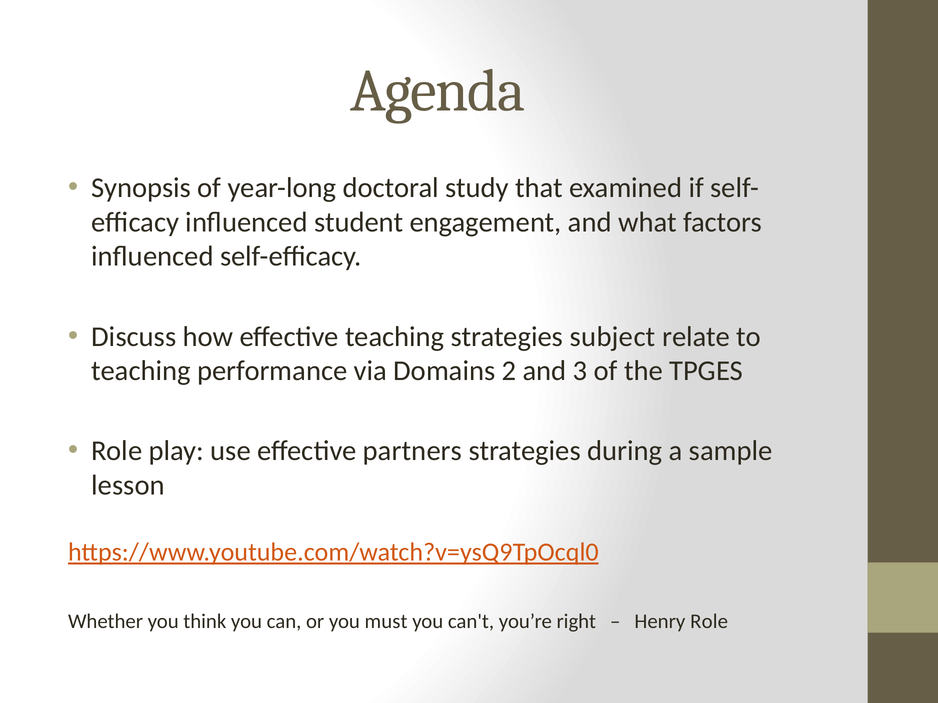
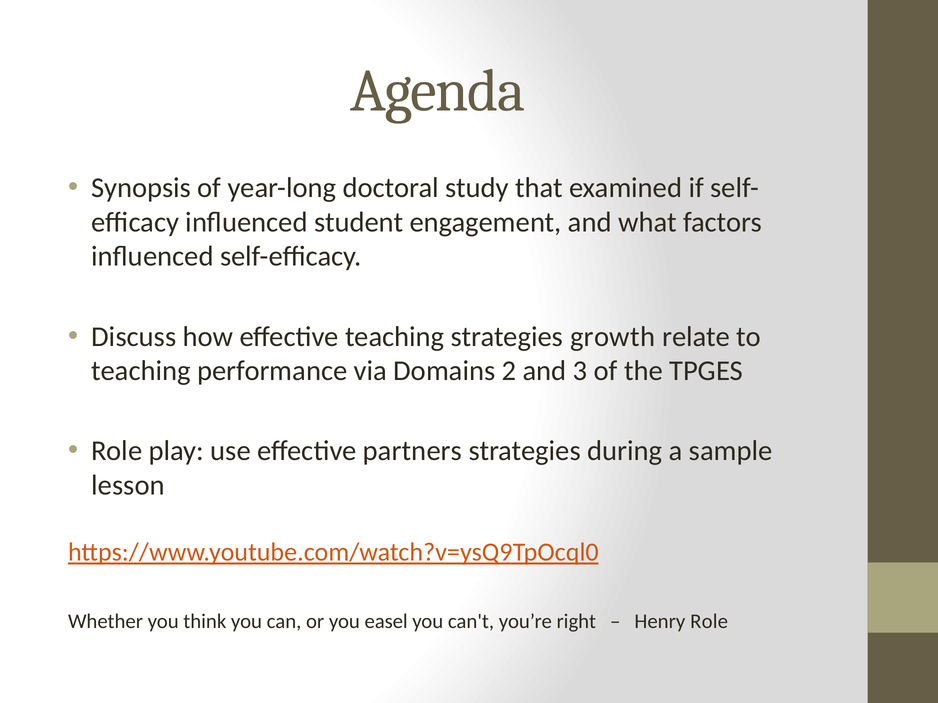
subject: subject -> growth
must: must -> easel
